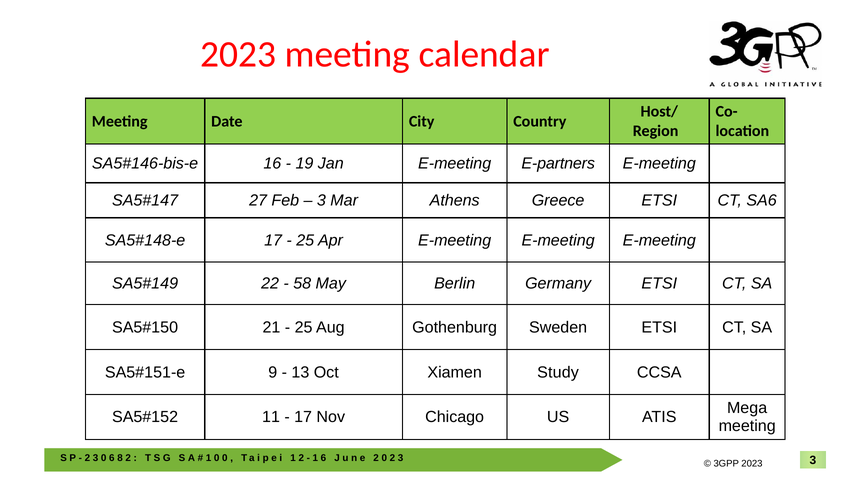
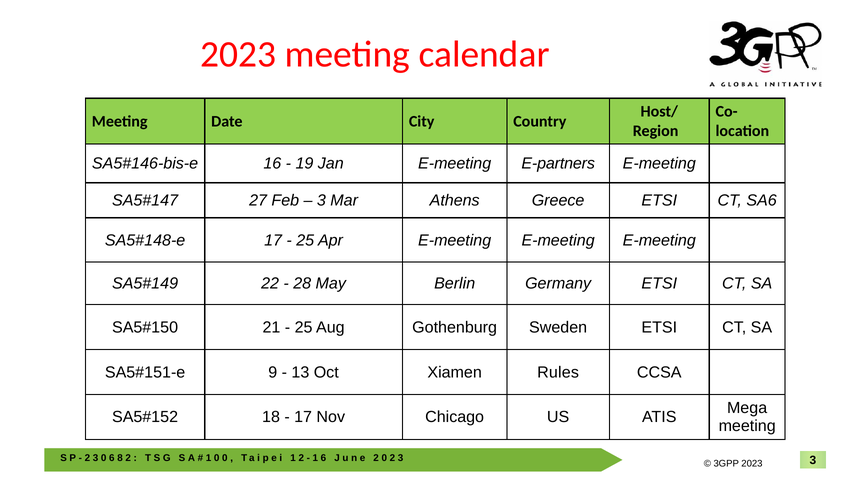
58: 58 -> 28
Study: Study -> Rules
11: 11 -> 18
